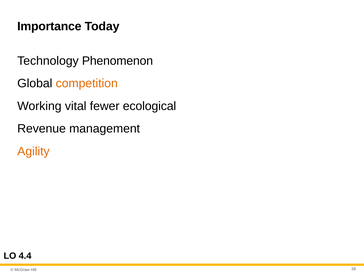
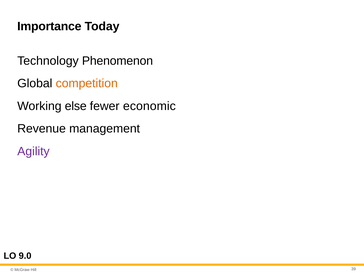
vital: vital -> else
ecological: ecological -> economic
Agility colour: orange -> purple
4.4: 4.4 -> 9.0
